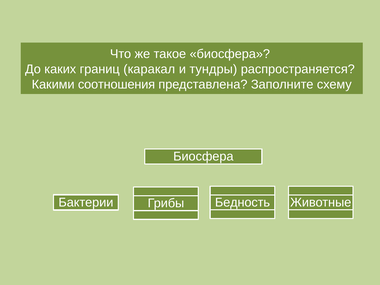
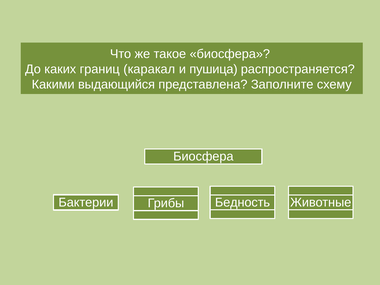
тундры: тундры -> пушица
соотношения: соотношения -> выдающийся
